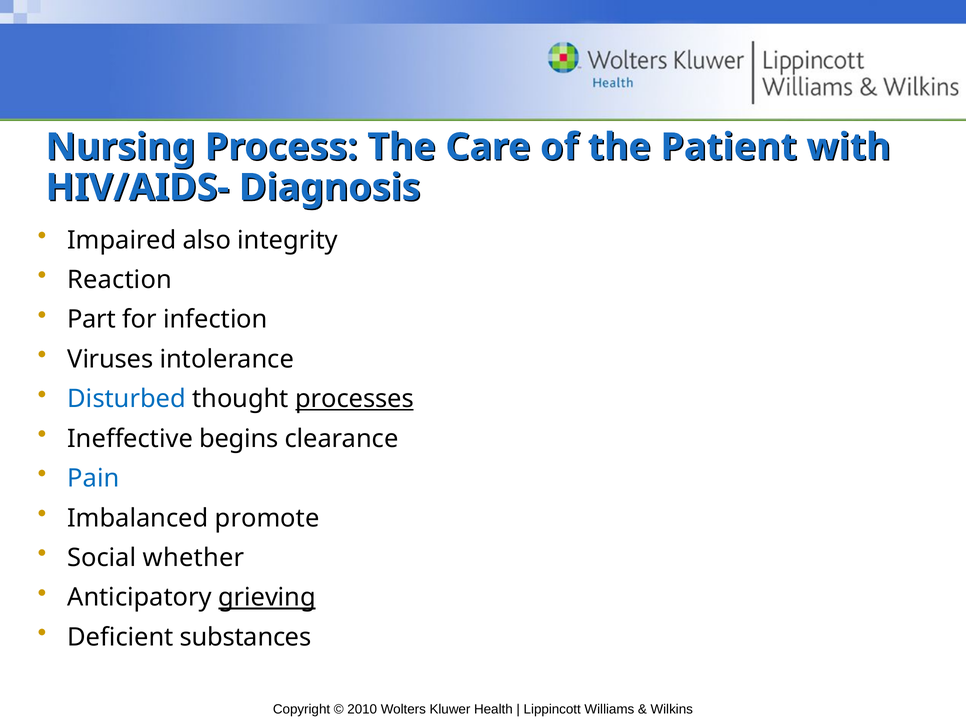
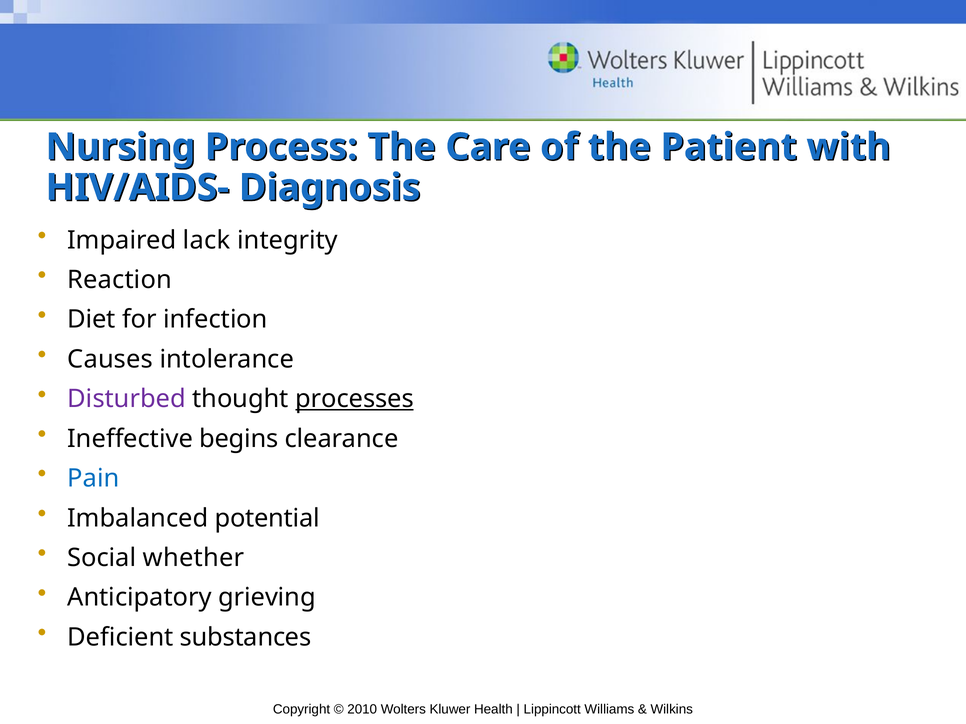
also: also -> lack
Part: Part -> Diet
Viruses: Viruses -> Causes
Disturbed colour: blue -> purple
promote: promote -> potential
grieving underline: present -> none
